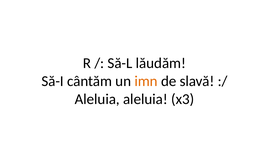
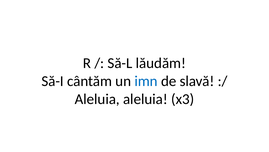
imn colour: orange -> blue
